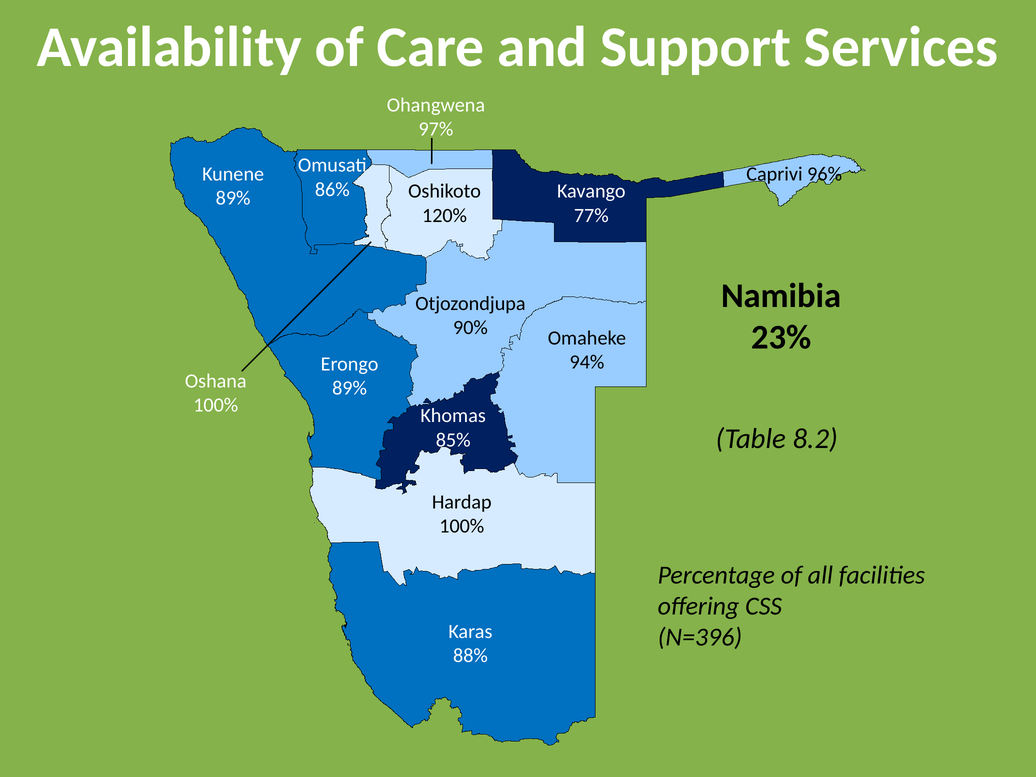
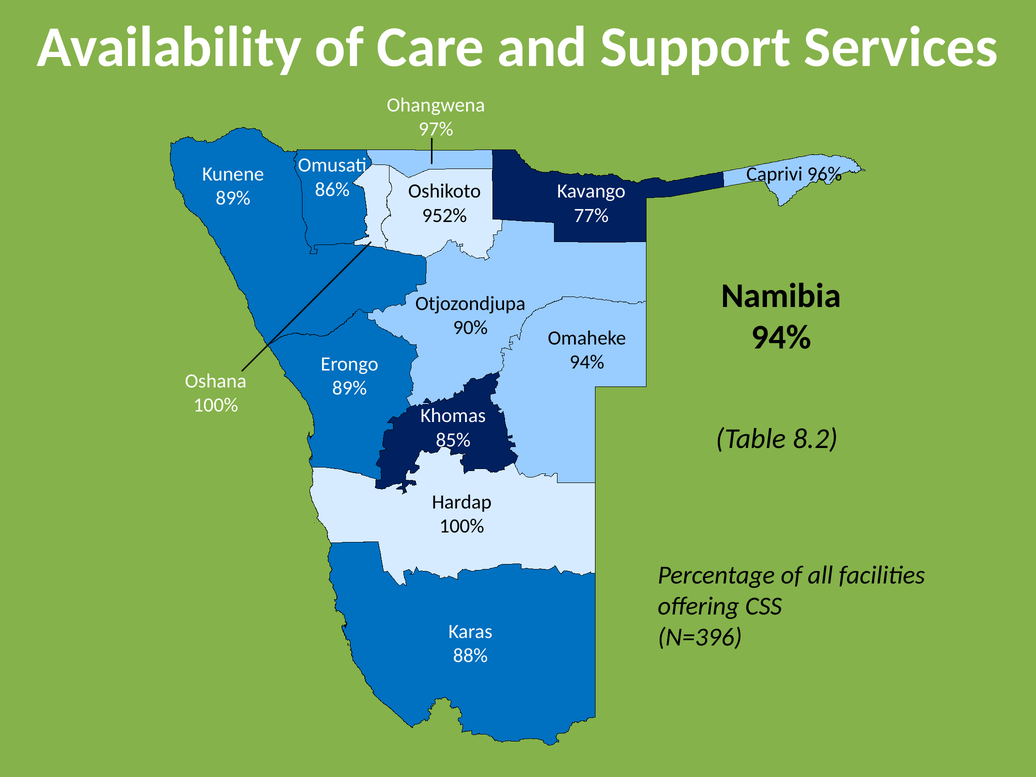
120%: 120% -> 952%
23% at (781, 337): 23% -> 94%
